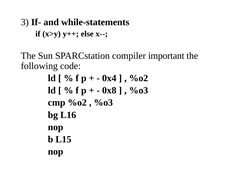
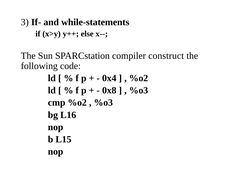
important: important -> construct
